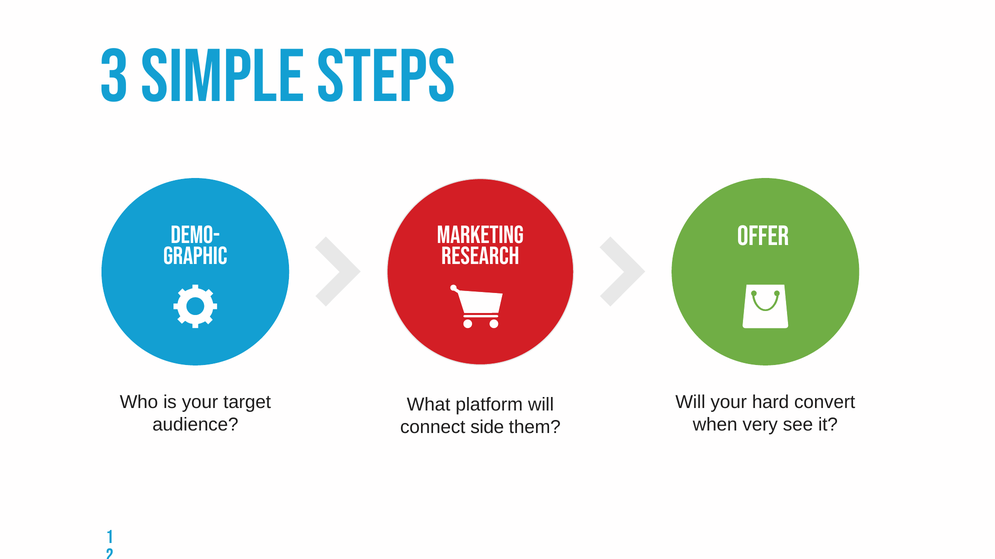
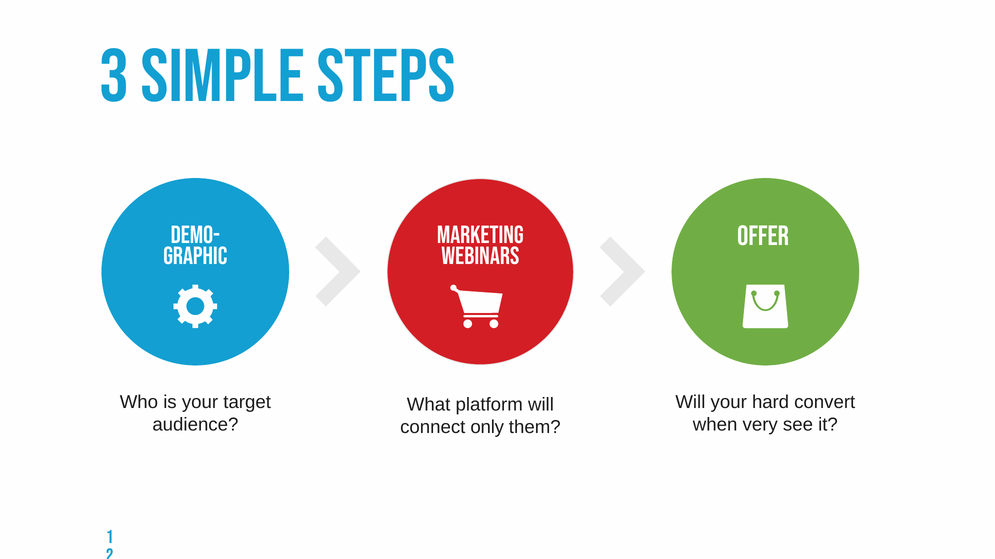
research: research -> webinars
side: side -> only
